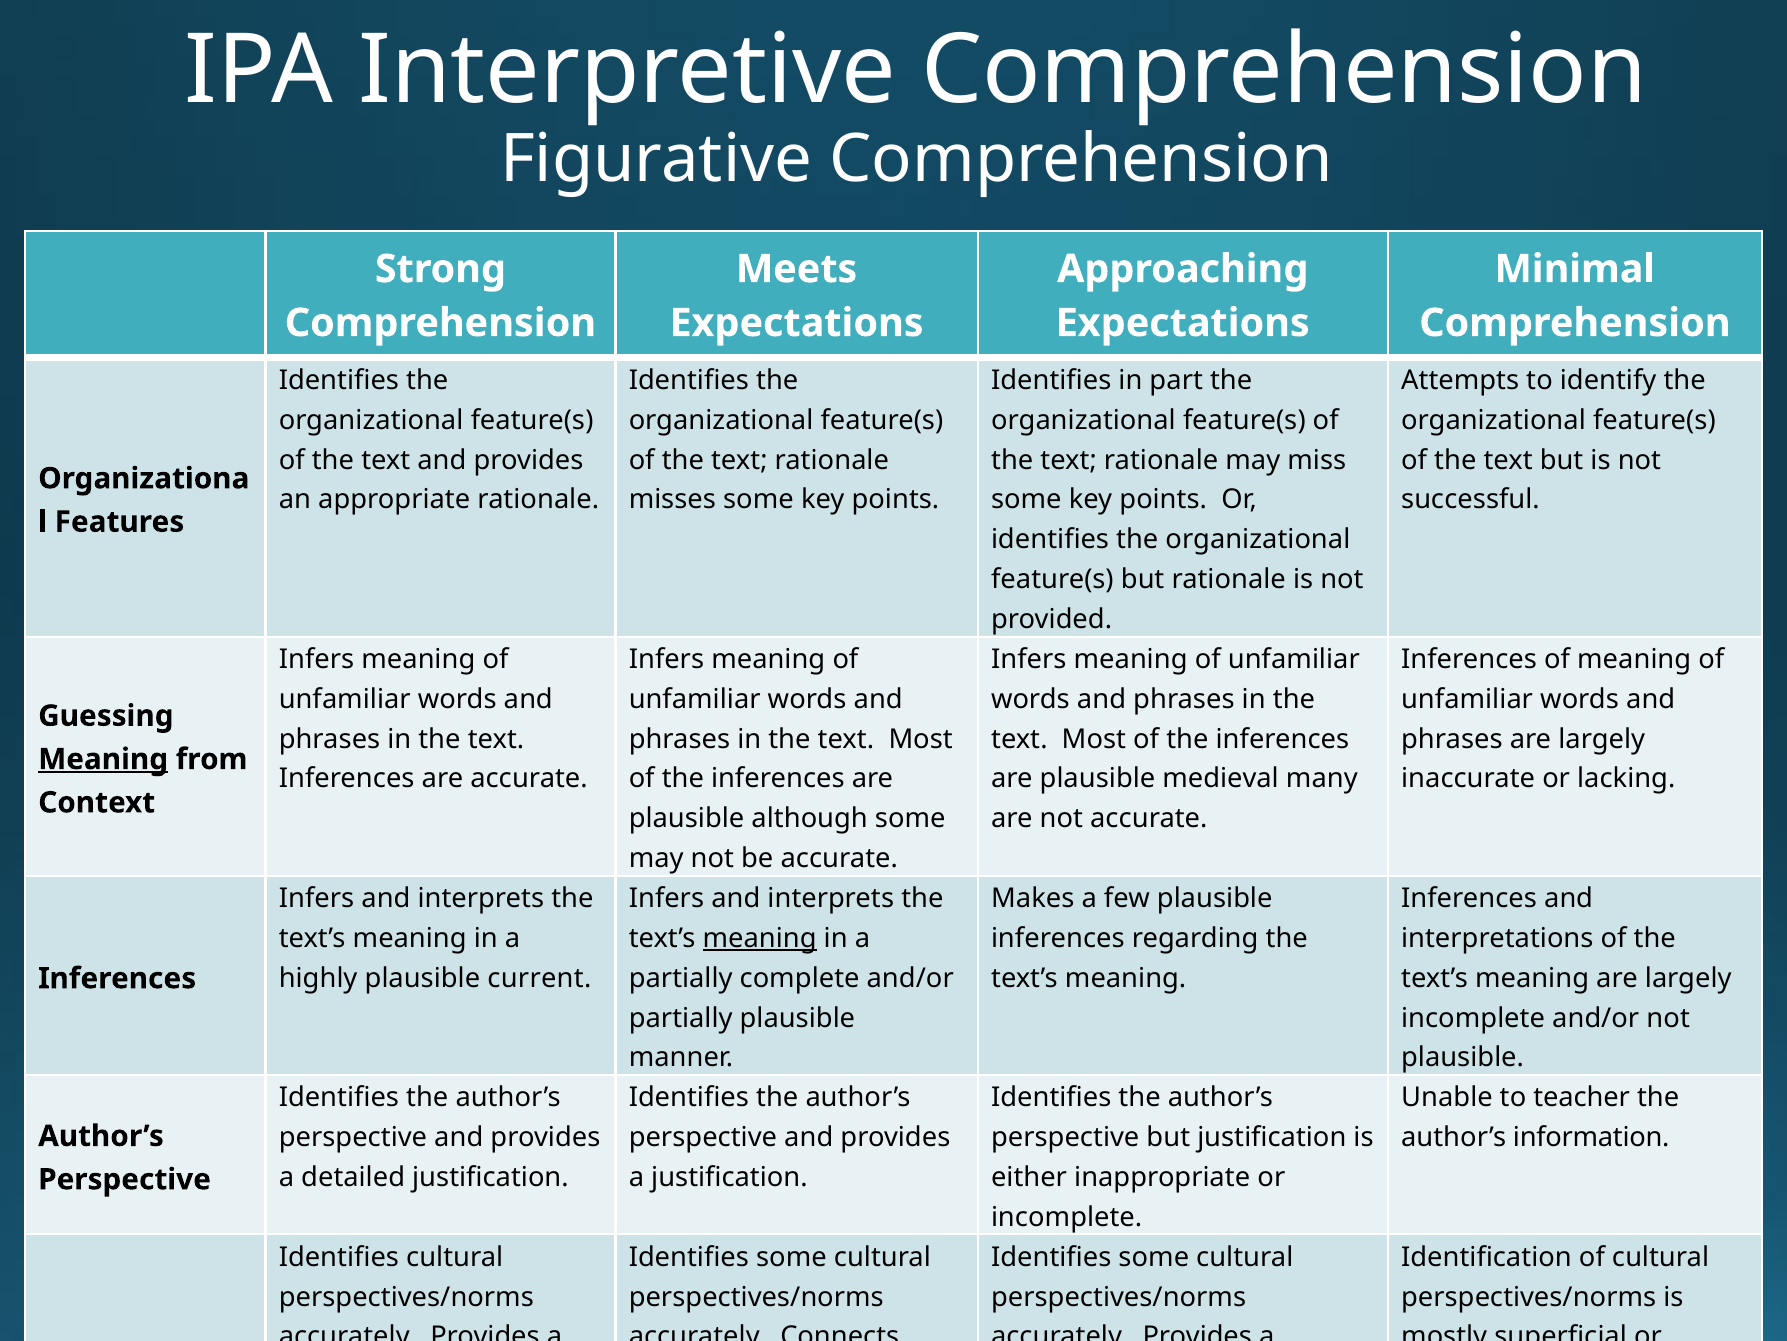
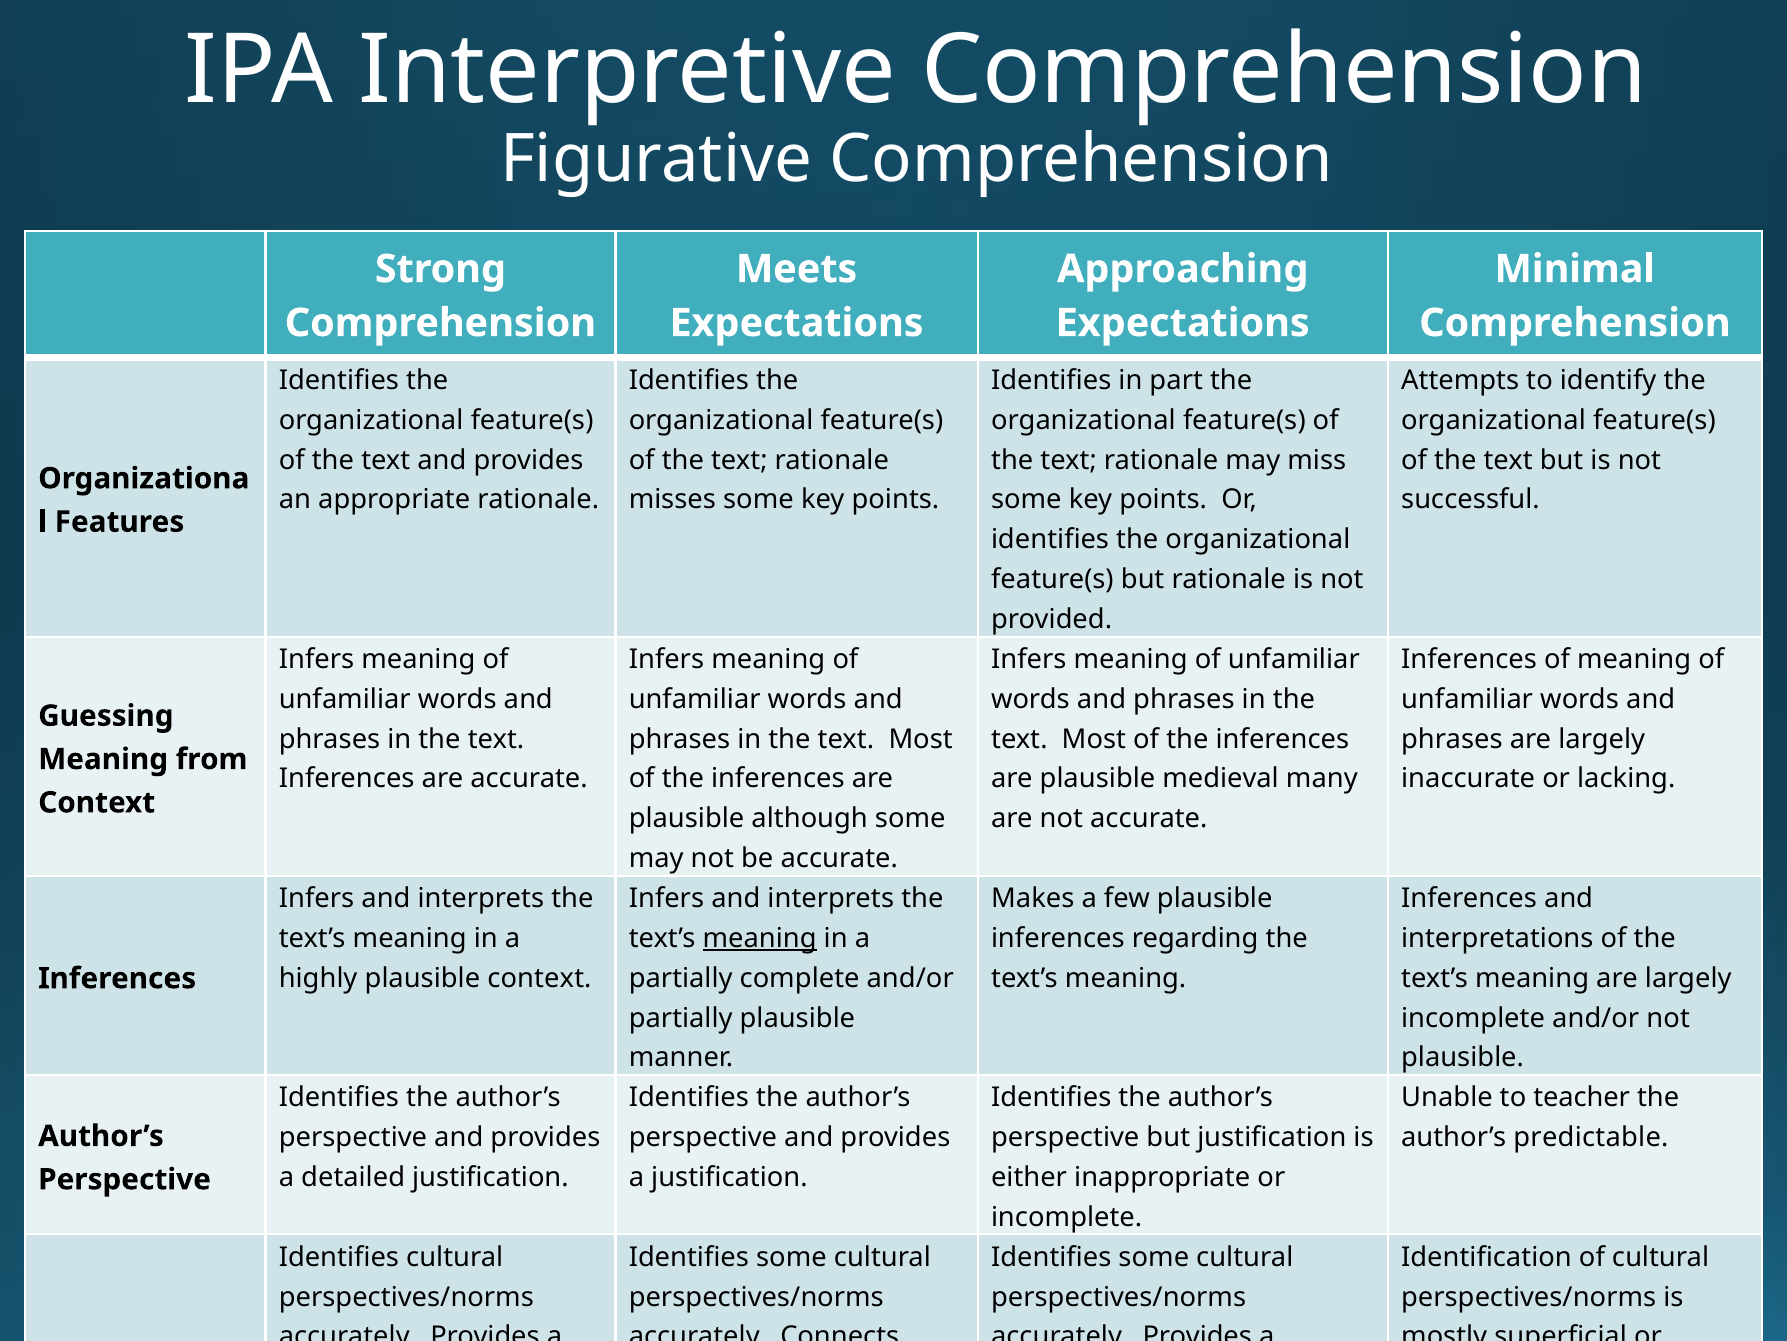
Meaning at (103, 759) underline: present -> none
plausible current: current -> context
information: information -> predictable
